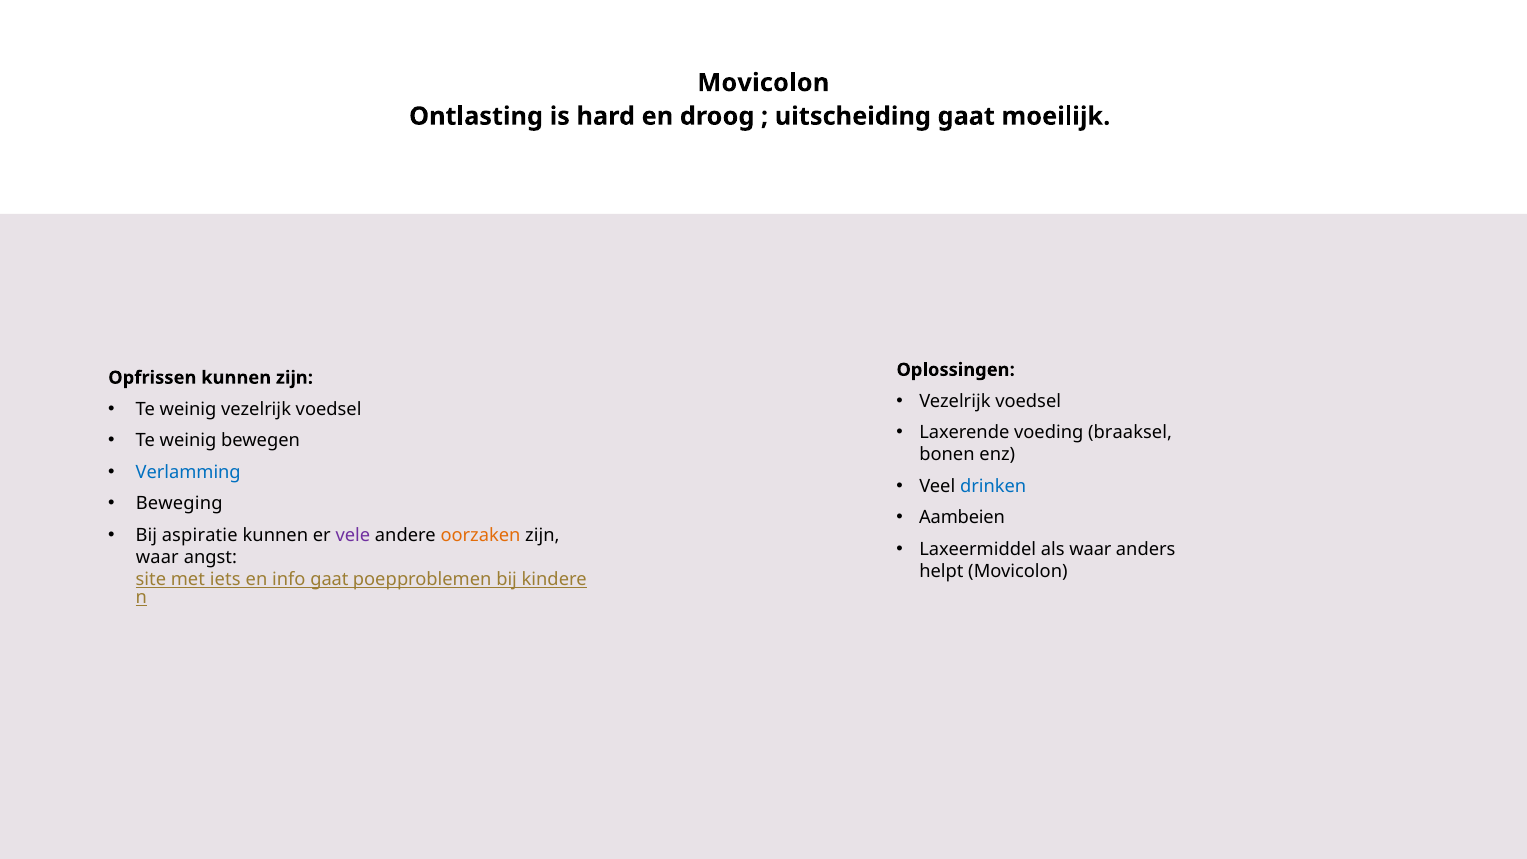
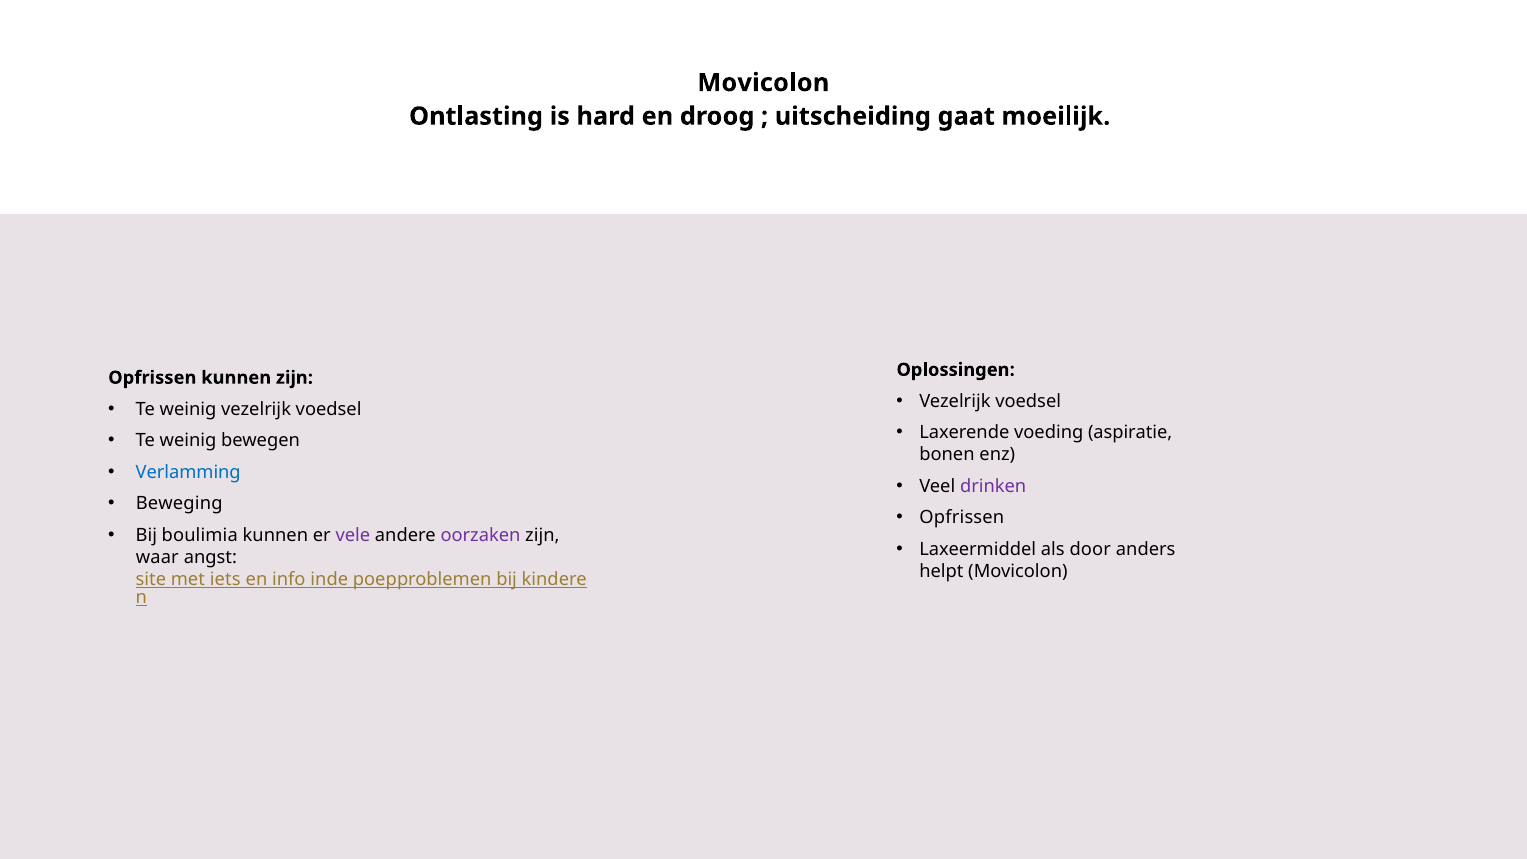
braaksel: braaksel -> aspiratie
drinken colour: blue -> purple
Aambeien at (962, 518): Aambeien -> Opfrissen
aspiratie: aspiratie -> boulimia
oorzaken colour: orange -> purple
als waar: waar -> door
info gaat: gaat -> inde
